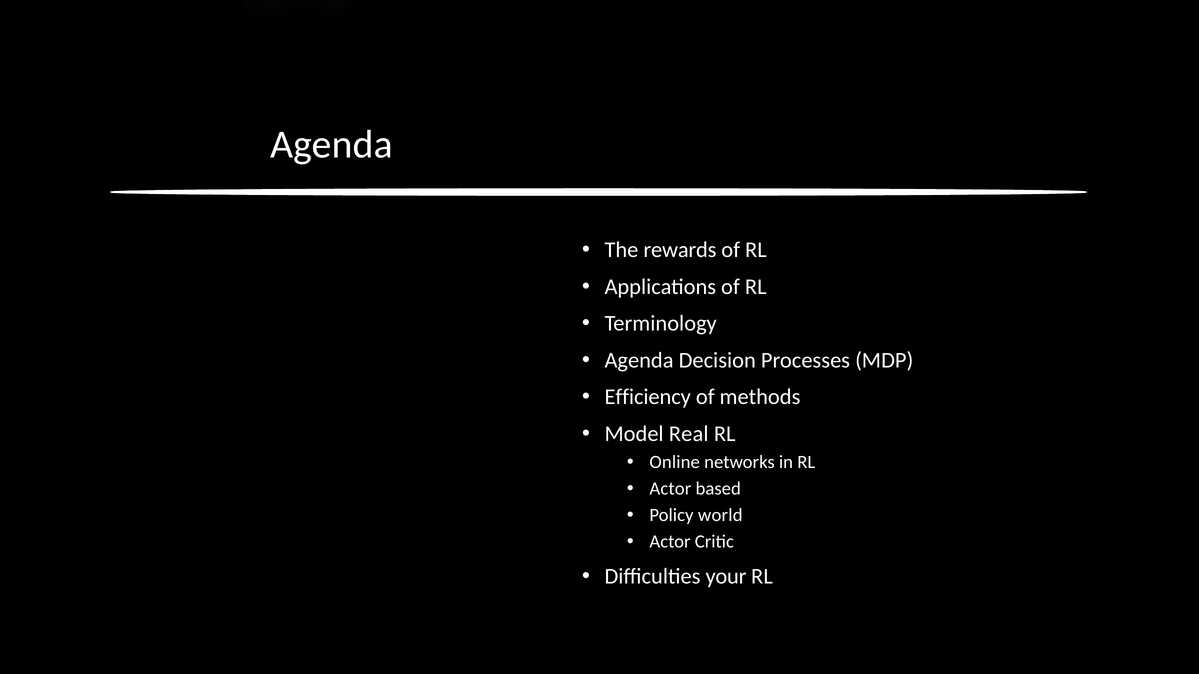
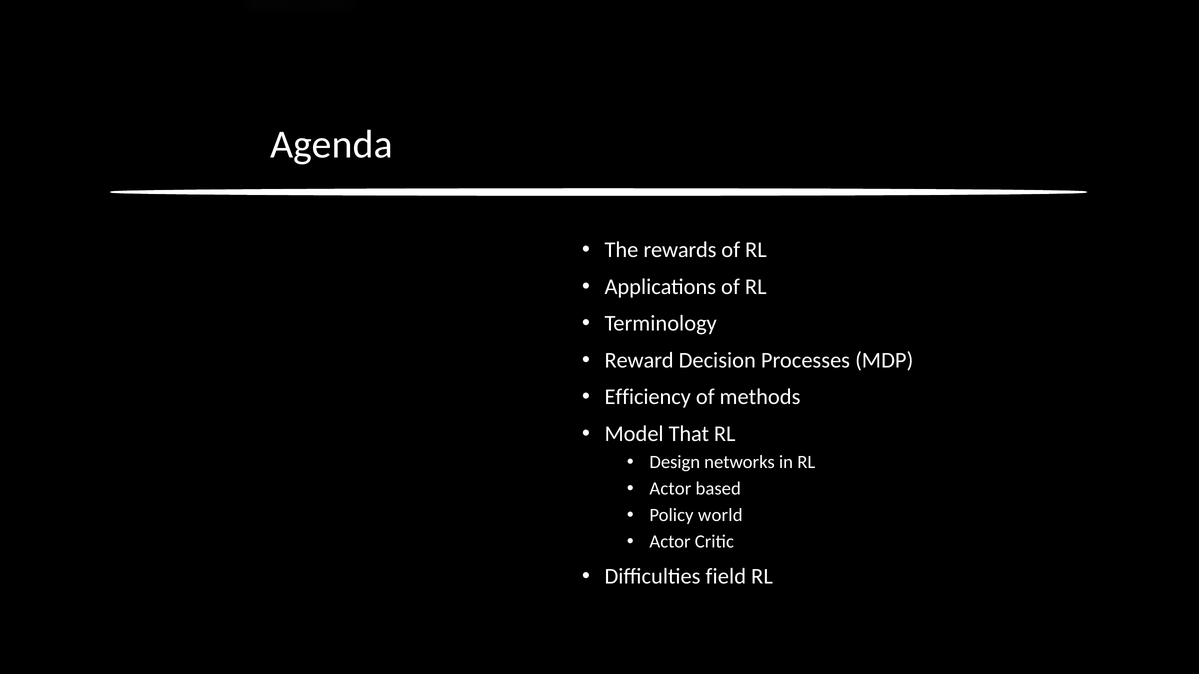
Agenda at (639, 360): Agenda -> Reward
Real: Real -> That
Online: Online -> Design
your: your -> field
